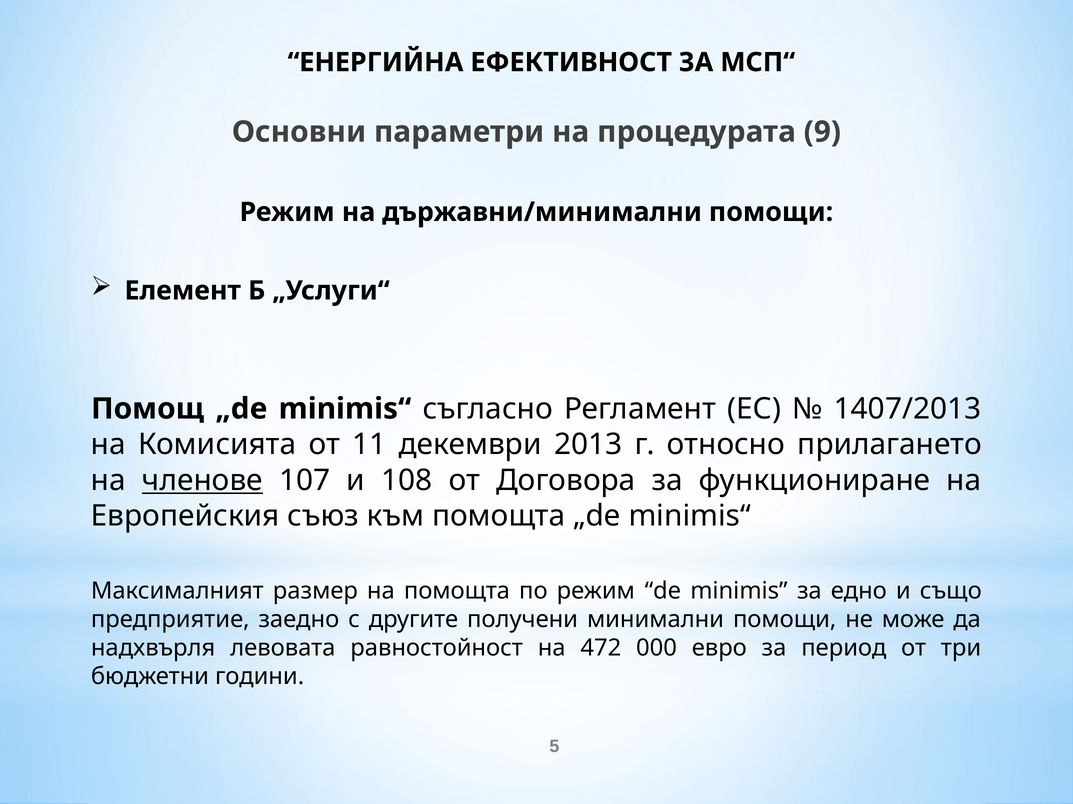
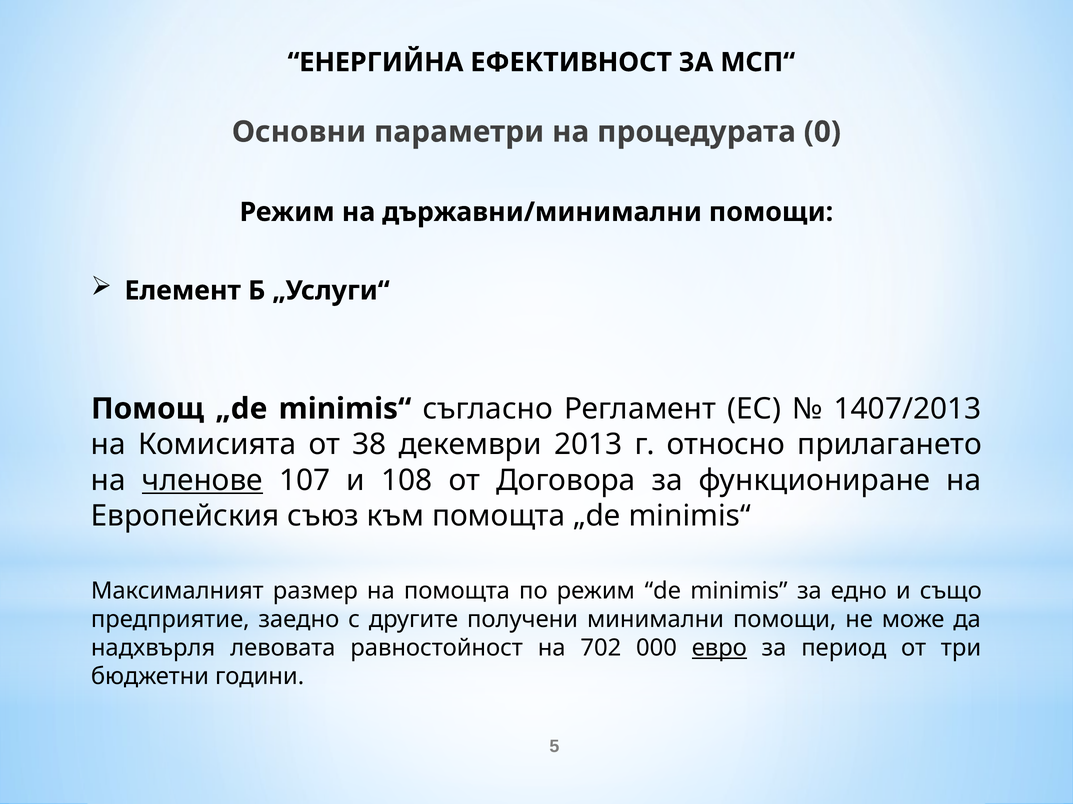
9: 9 -> 0
11: 11 -> 38
472: 472 -> 702
евро underline: none -> present
